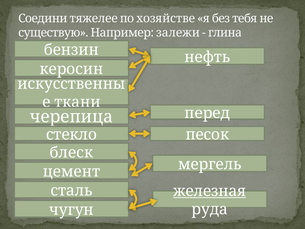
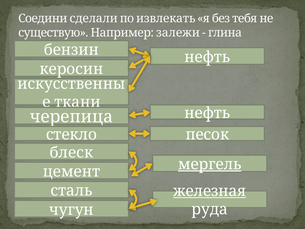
тяжелее: тяжелее -> сделали
хозяйстве: хозяйстве -> извлекать
перед at (207, 113): перед -> нефть
мергель underline: none -> present
